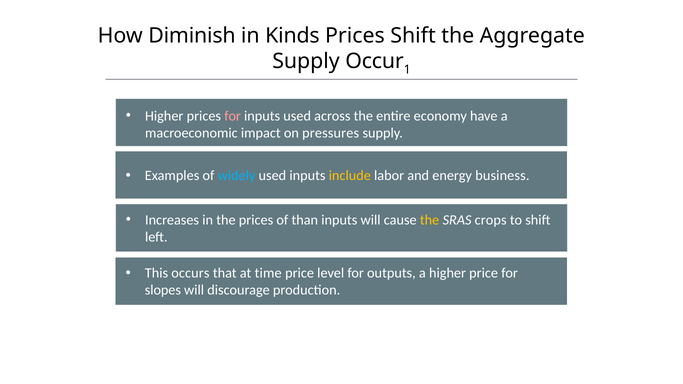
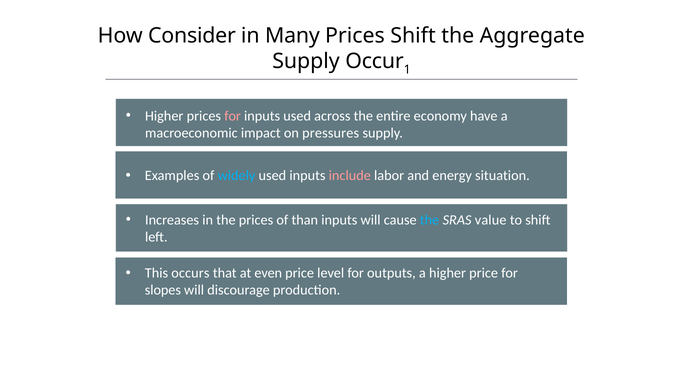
Diminish: Diminish -> Consider
Kinds: Kinds -> Many
include colour: yellow -> pink
business: business -> situation
the at (430, 220) colour: yellow -> light blue
crops: crops -> value
time: time -> even
